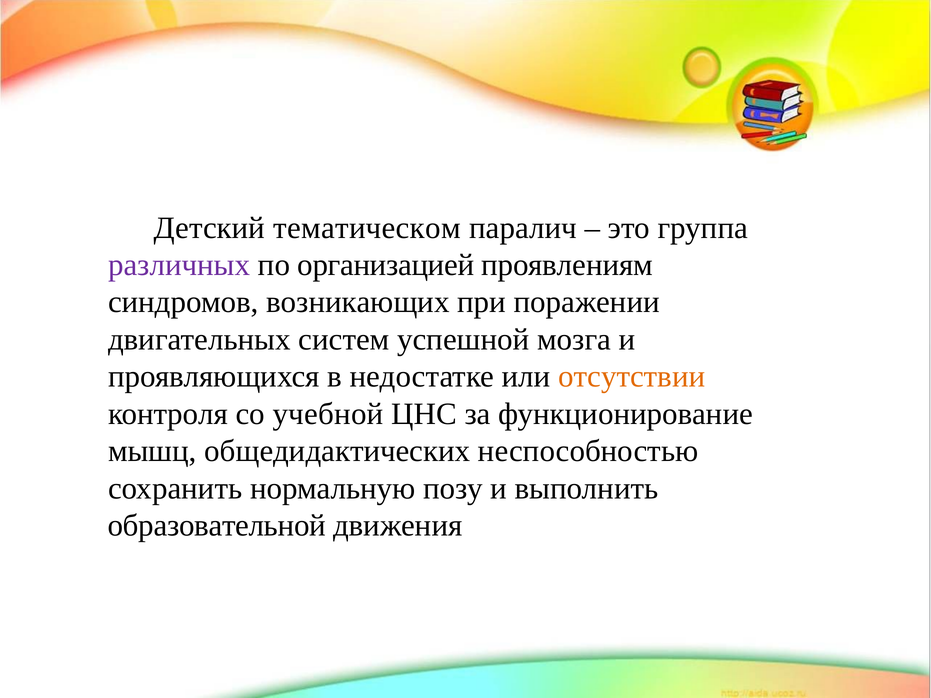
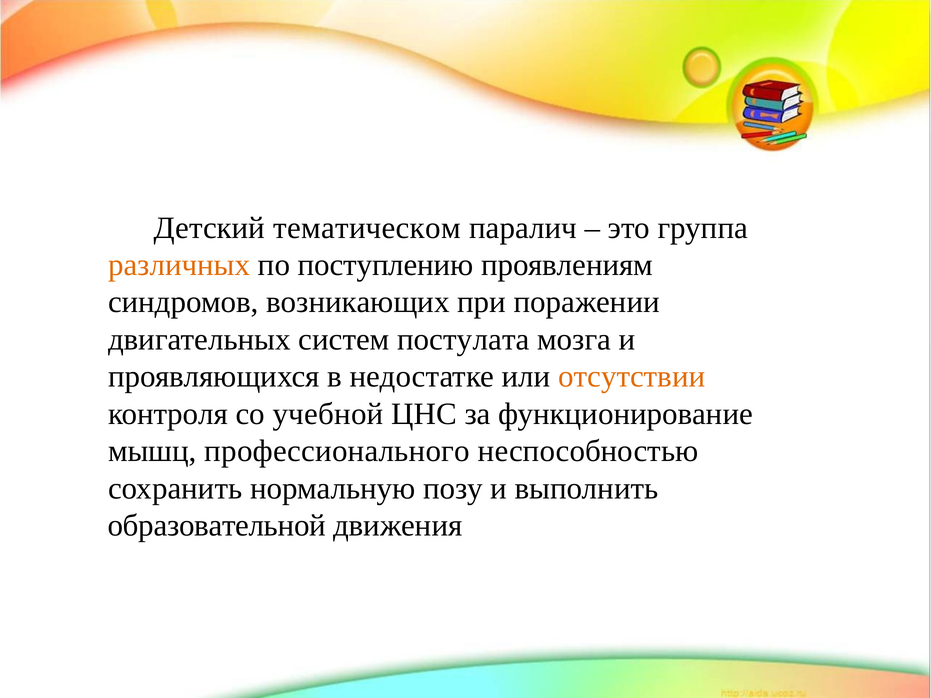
различных colour: purple -> orange
организацией: организацией -> поступлению
успешной: успешной -> постулата
общедидактических: общедидактических -> профессионального
